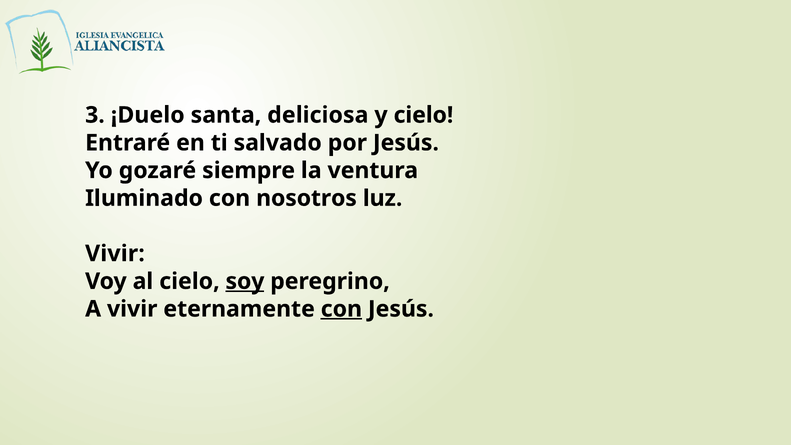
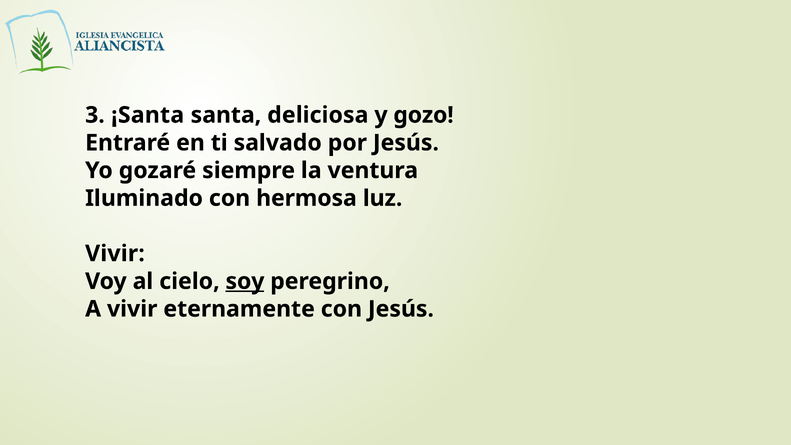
¡Duelo: ¡Duelo -> ¡Santa
y cielo: cielo -> gozo
nosotros: nosotros -> hermosa
con at (341, 309) underline: present -> none
